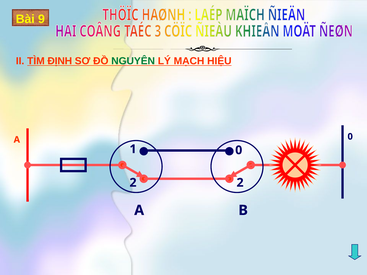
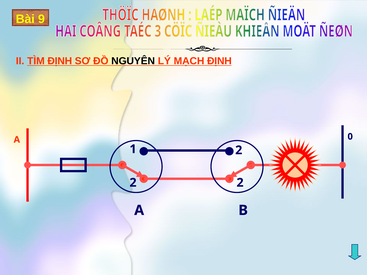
NGUYÊN colour: green -> black
MẠCH HIỆU: HIỆU -> ĐỊNH
1 0: 0 -> 2
